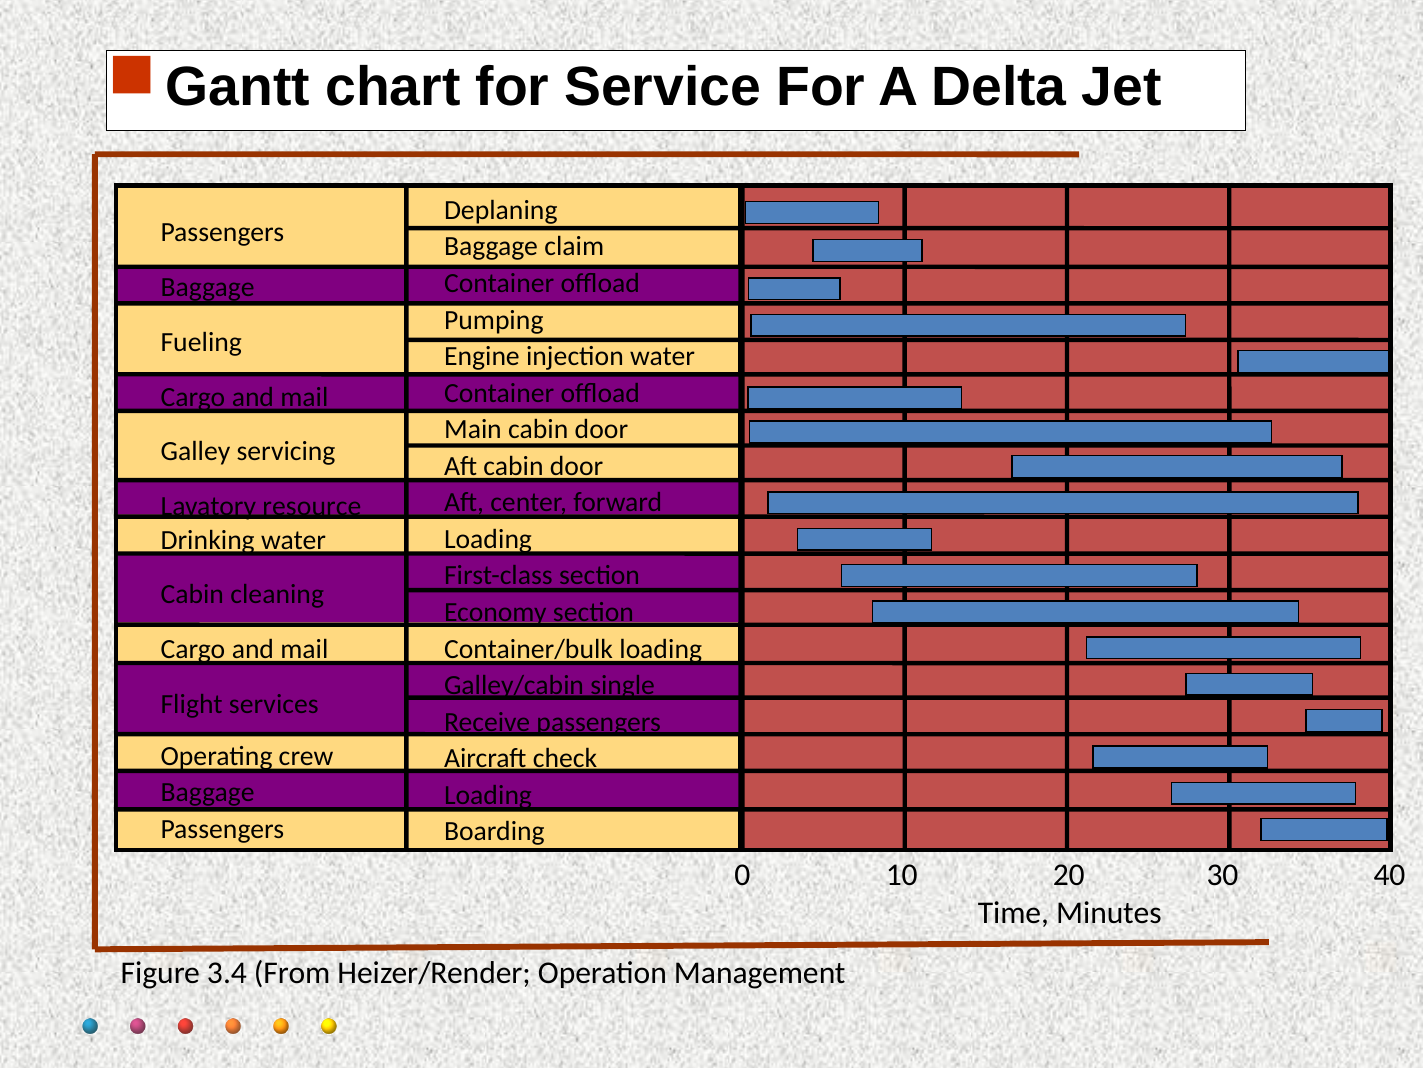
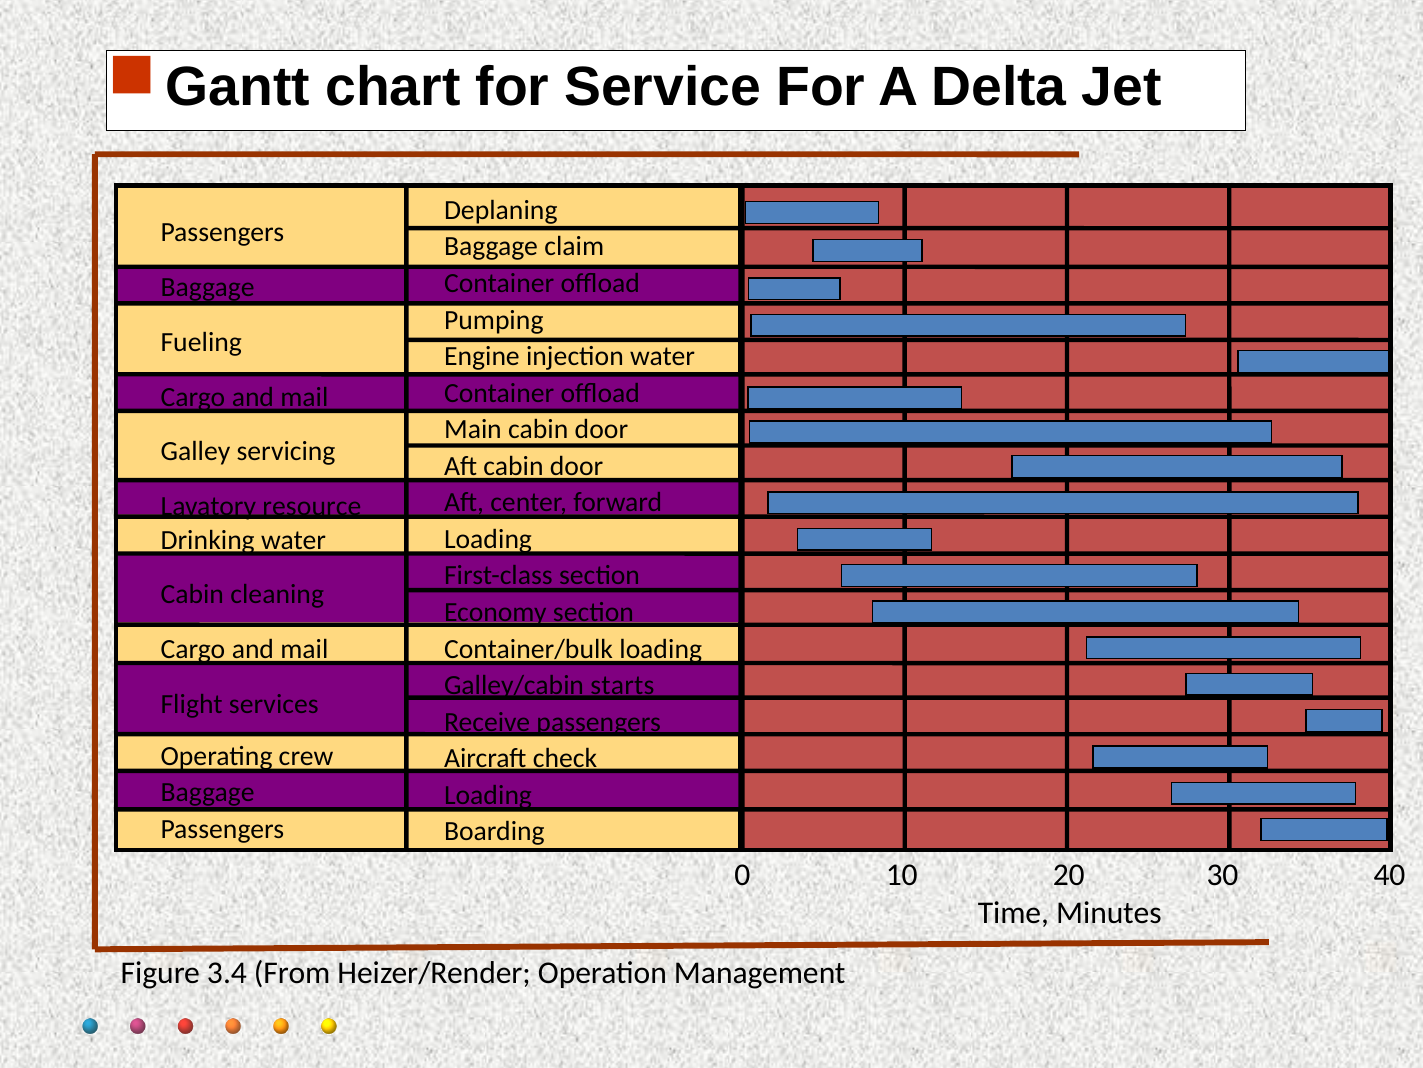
single: single -> starts
